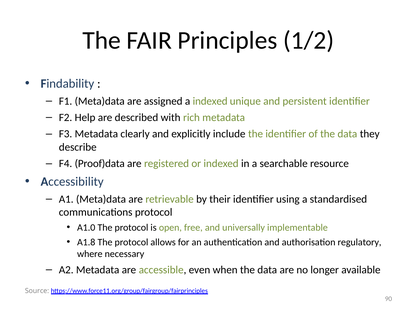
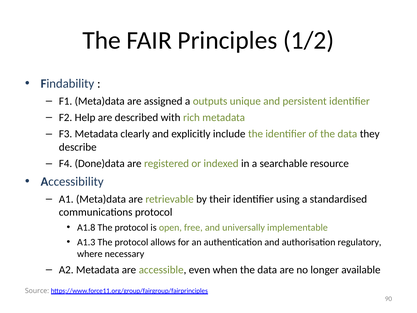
a indexed: indexed -> outputs
Proof)data: Proof)data -> Done)data
A1.0: A1.0 -> A1.8
A1.8: A1.8 -> A1.3
